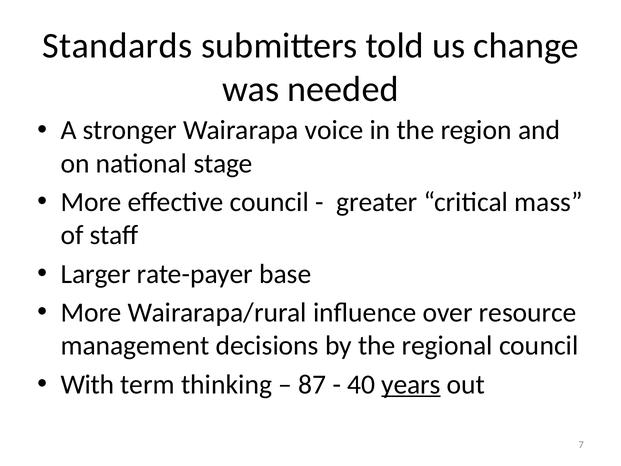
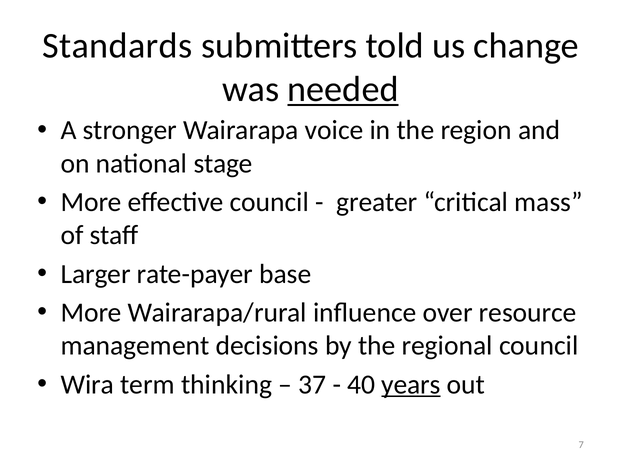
needed underline: none -> present
With: With -> Wira
87: 87 -> 37
